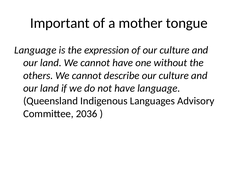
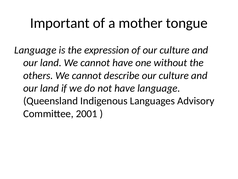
2036: 2036 -> 2001
